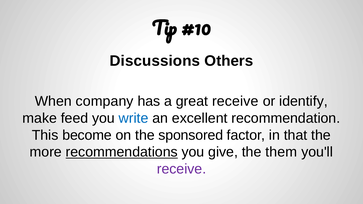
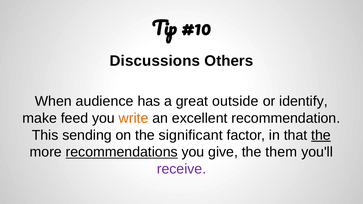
company: company -> audience
great receive: receive -> outside
write colour: blue -> orange
become: become -> sending
sponsored: sponsored -> significant
the at (321, 135) underline: none -> present
